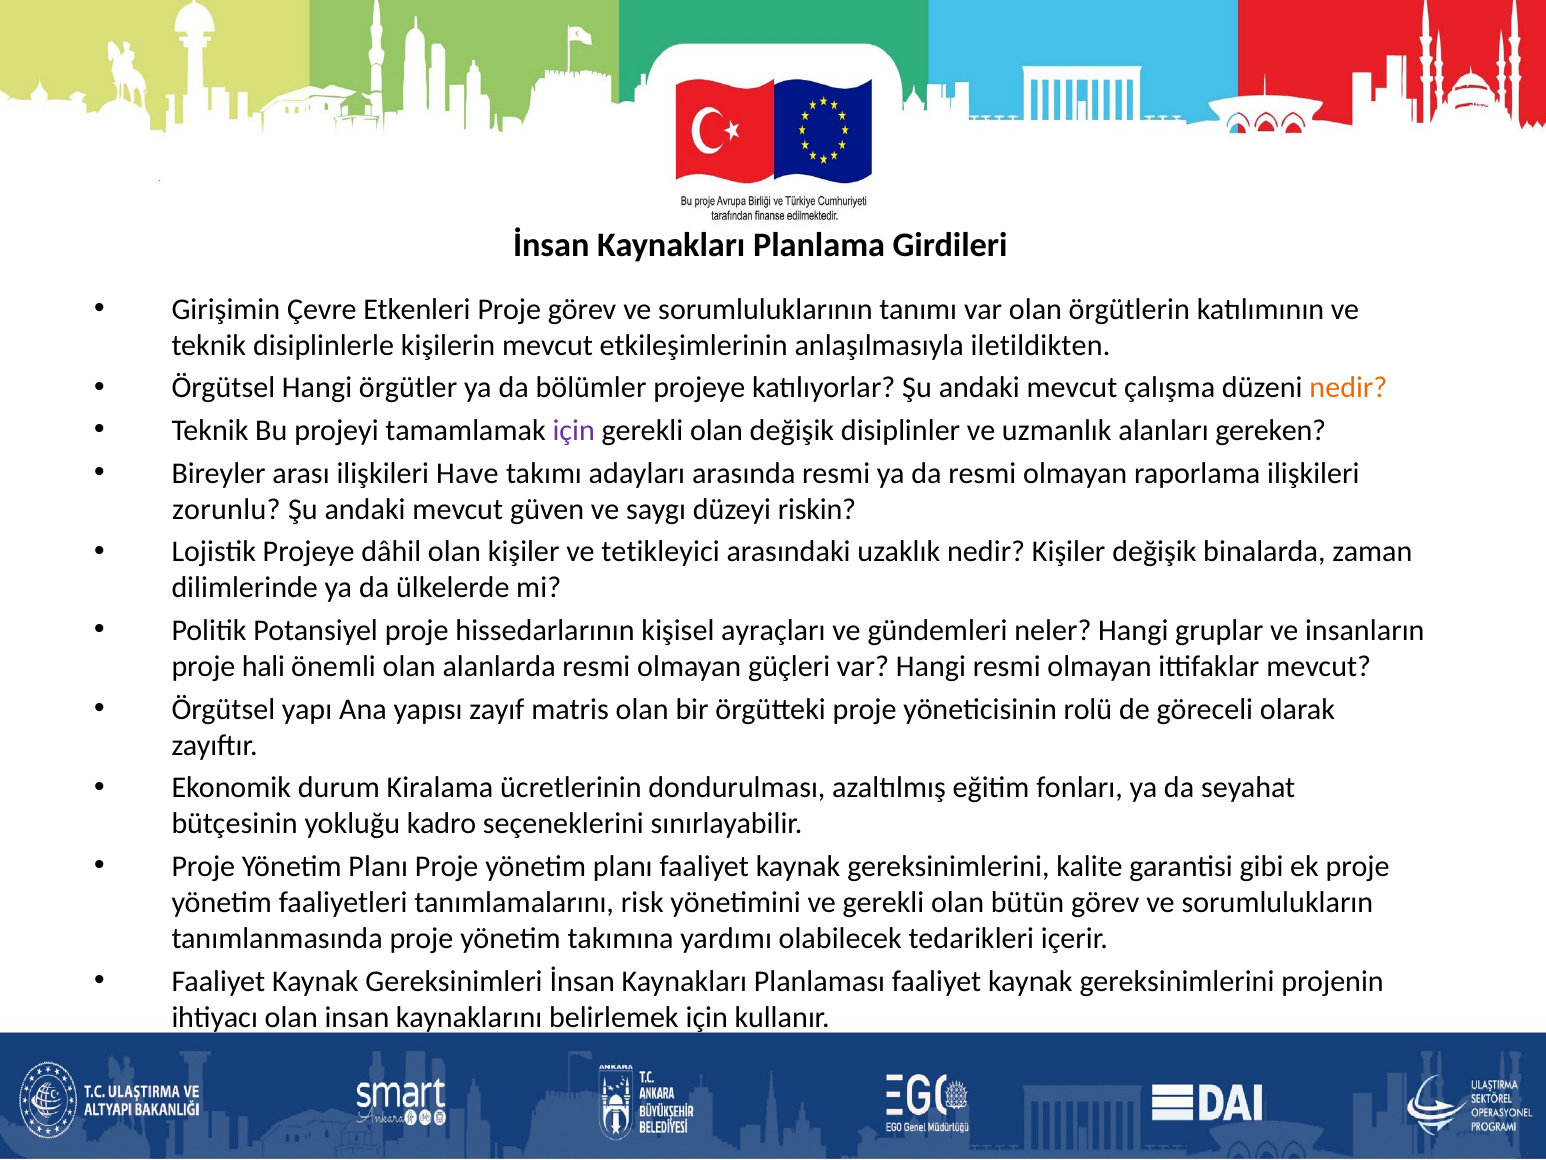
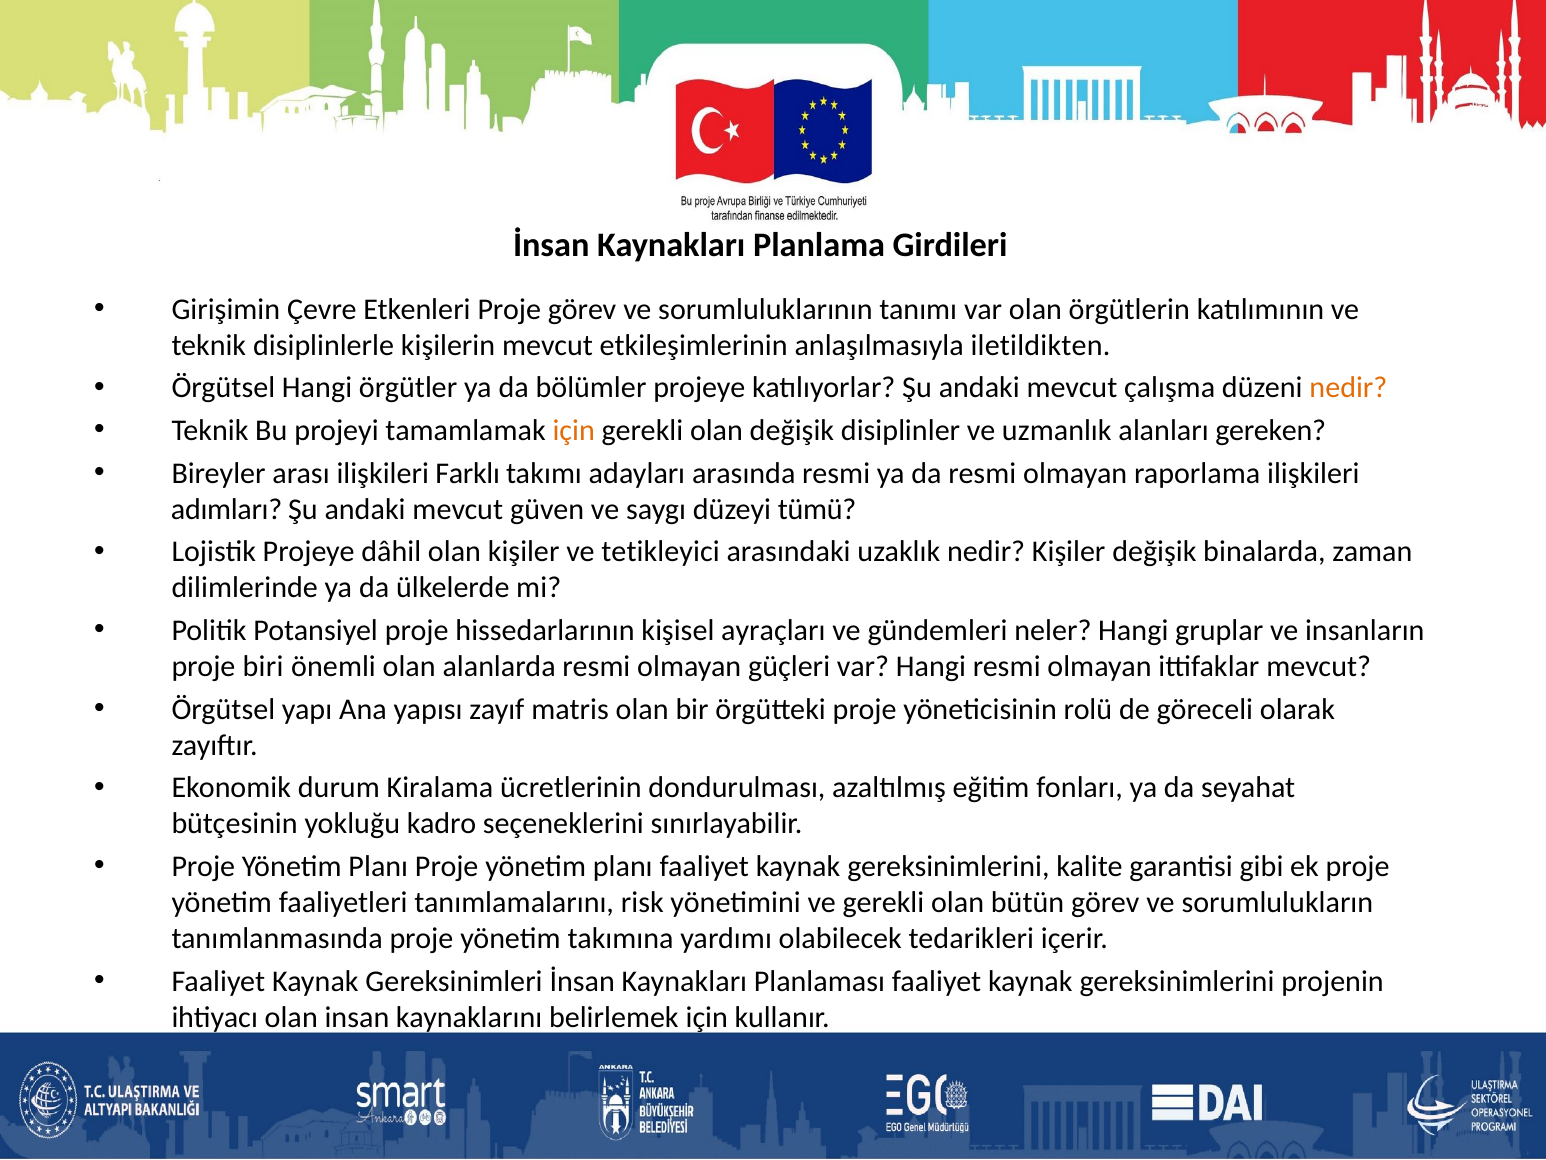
için at (574, 430) colour: purple -> orange
Have: Have -> Farklı
zorunlu: zorunlu -> adımları
riskin: riskin -> tümü
hali: hali -> biri
